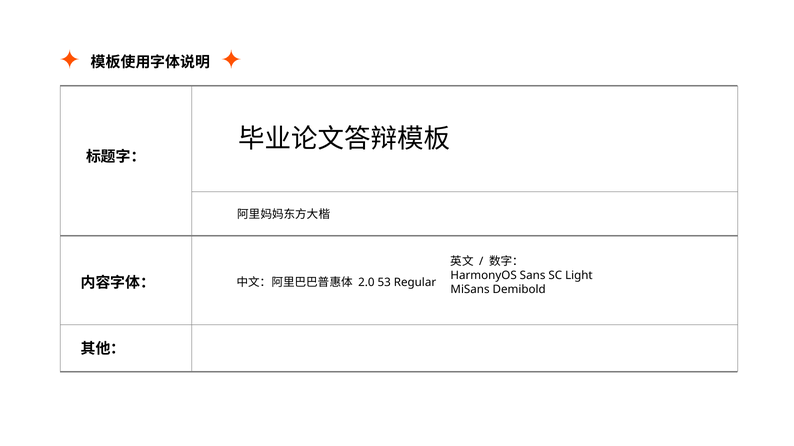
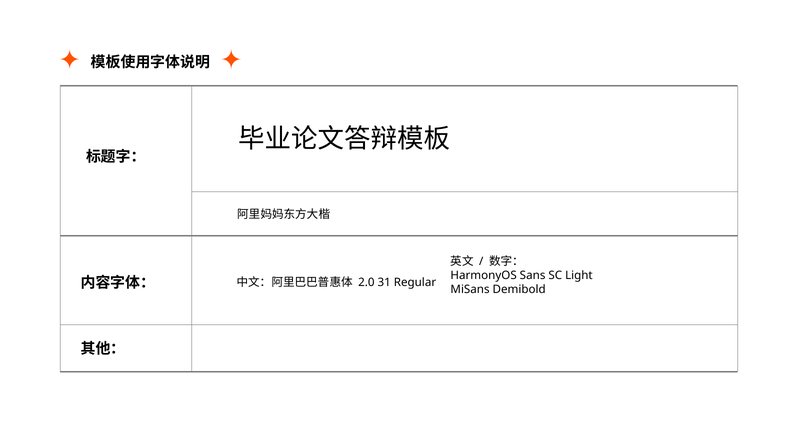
53: 53 -> 31
